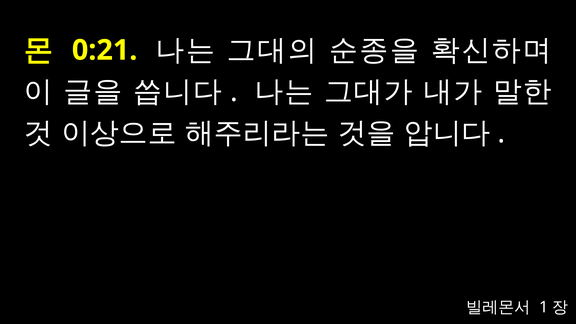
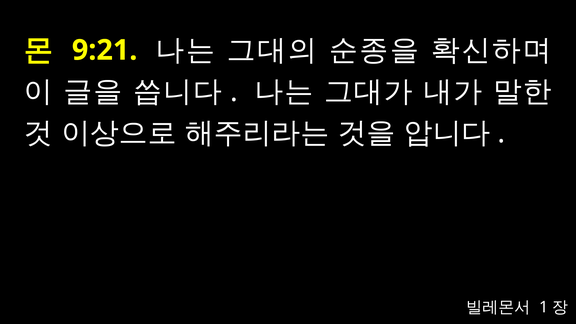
0:21: 0:21 -> 9:21
